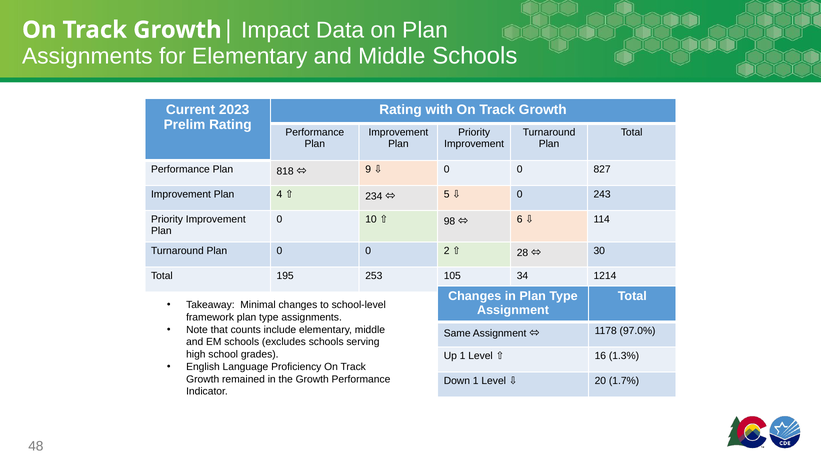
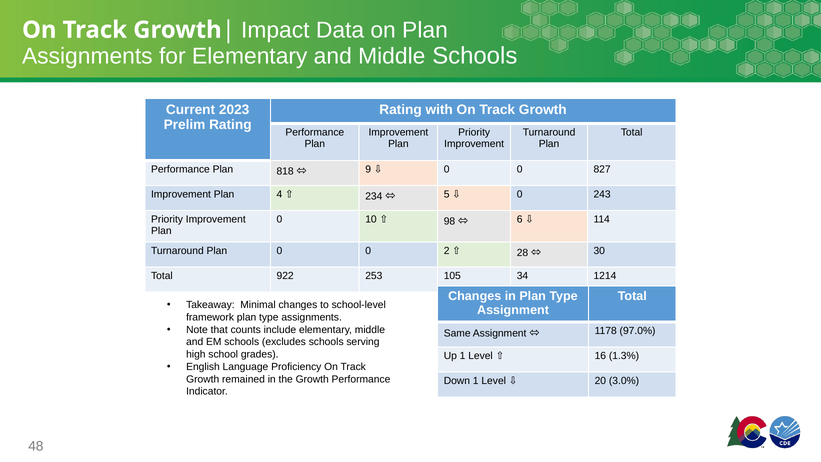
195: 195 -> 922
1.7%: 1.7% -> 3.0%
